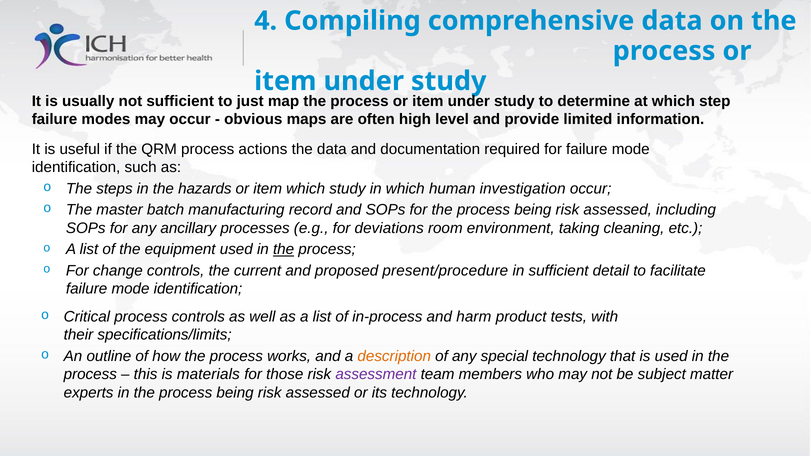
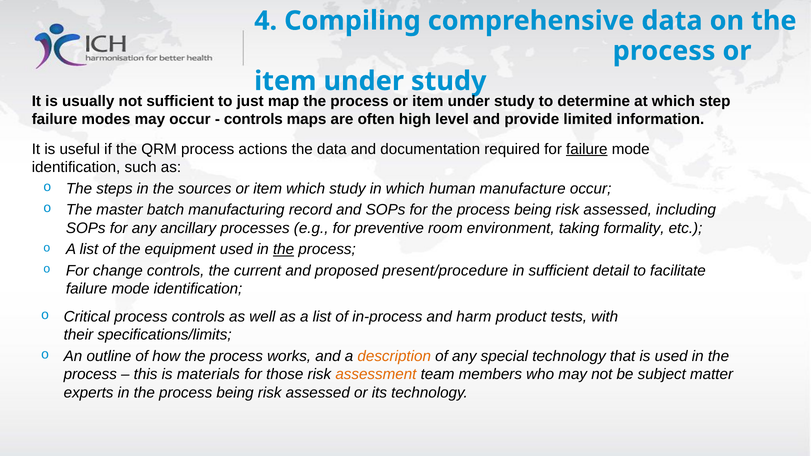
obvious at (253, 119): obvious -> controls
failure at (587, 149) underline: none -> present
hazards: hazards -> sources
investigation: investigation -> manufacture
deviations: deviations -> preventive
cleaning: cleaning -> formality
assessment colour: purple -> orange
